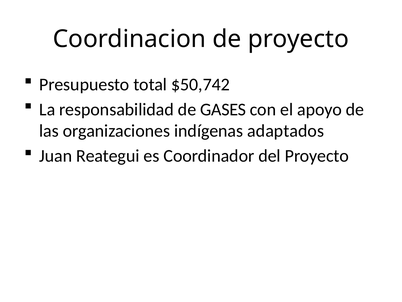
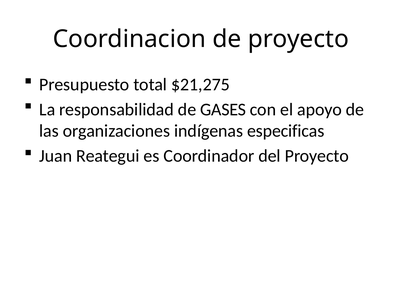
$50,742: $50,742 -> $21,275
adaptados: adaptados -> especificas
